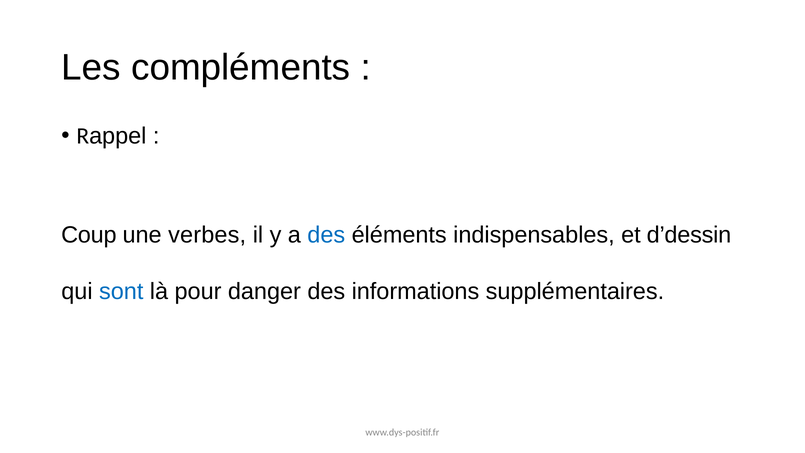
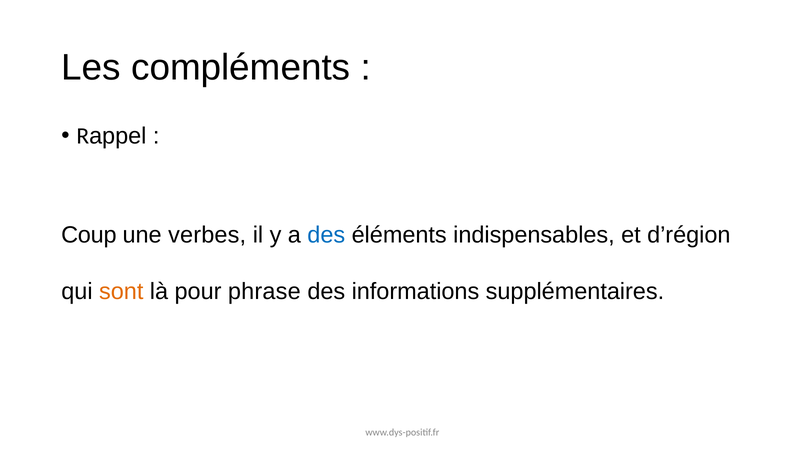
d’dessin: d’dessin -> d’région
sont colour: blue -> orange
danger: danger -> phrase
